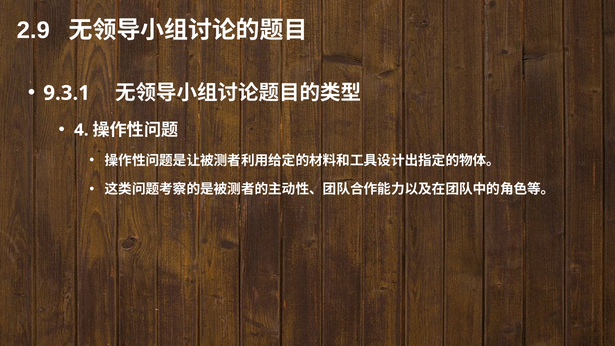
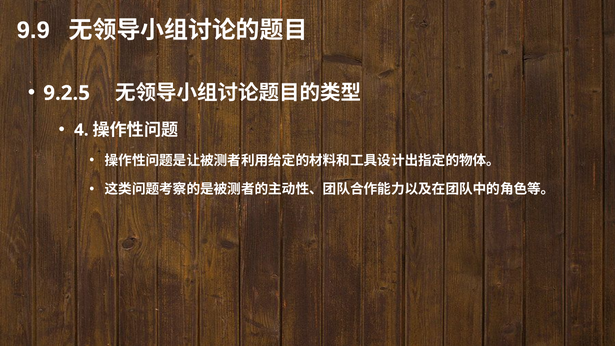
2.9: 2.9 -> 9.9
9.3.1: 9.3.1 -> 9.2.5
